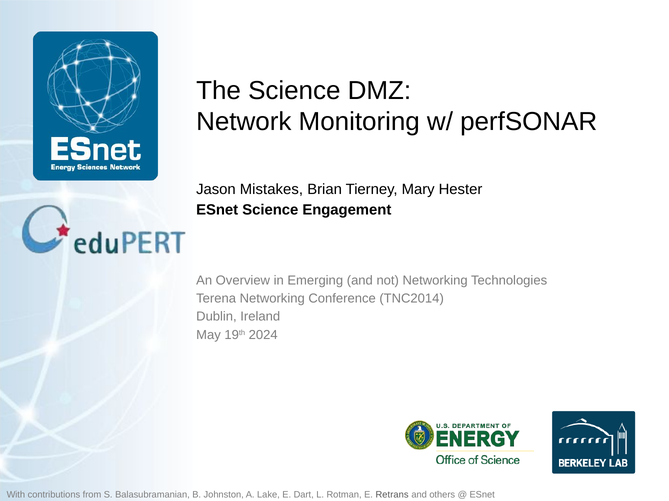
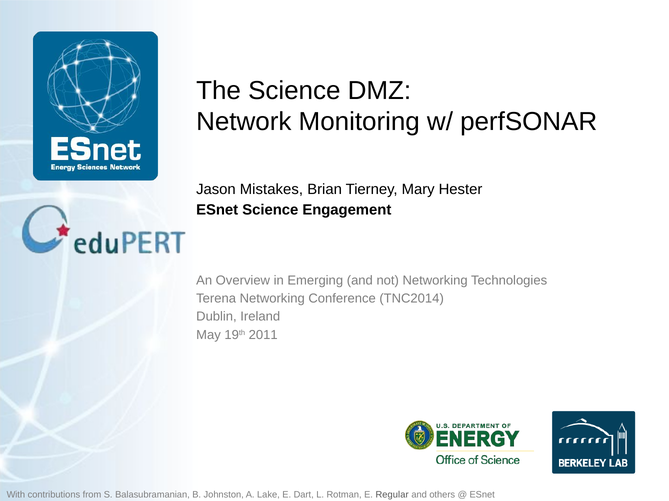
2024: 2024 -> 2011
Retrans: Retrans -> Regular
